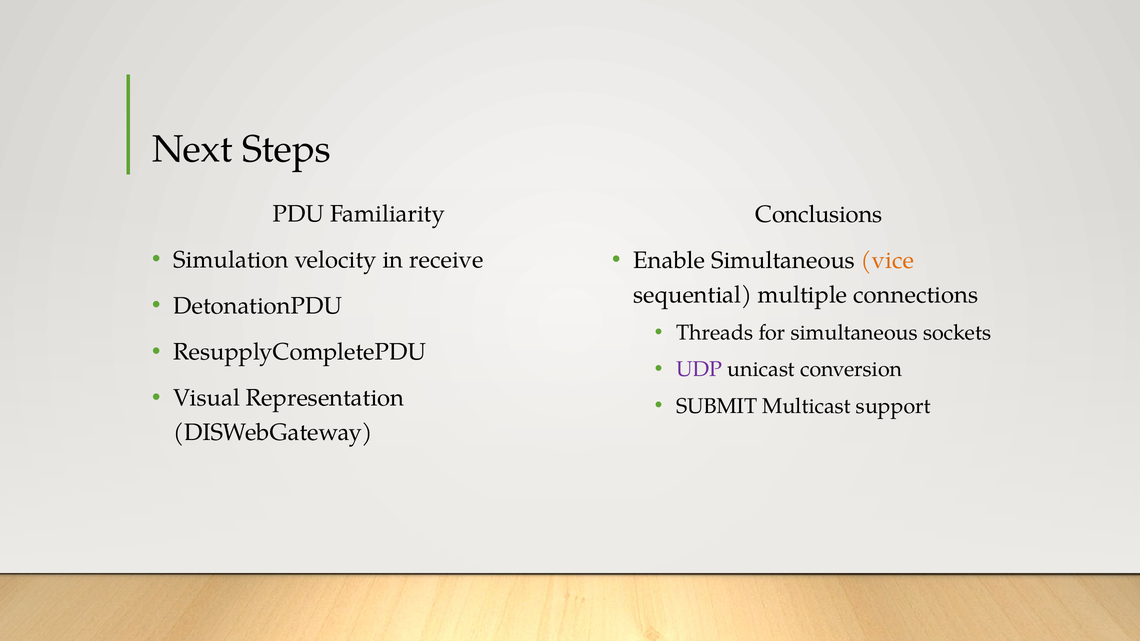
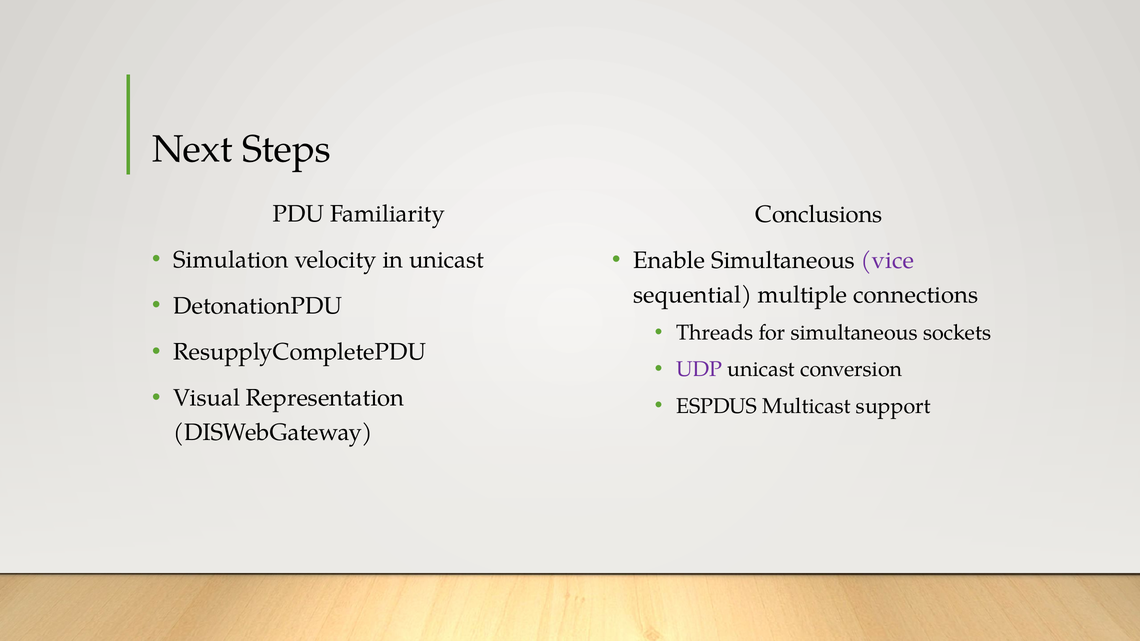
in receive: receive -> unicast
vice colour: orange -> purple
SUBMIT: SUBMIT -> ESPDUS
